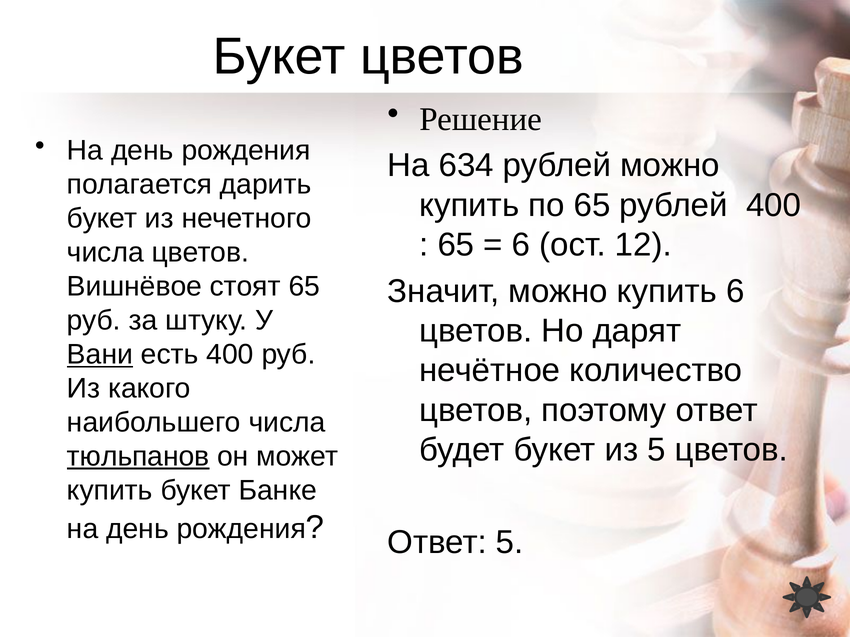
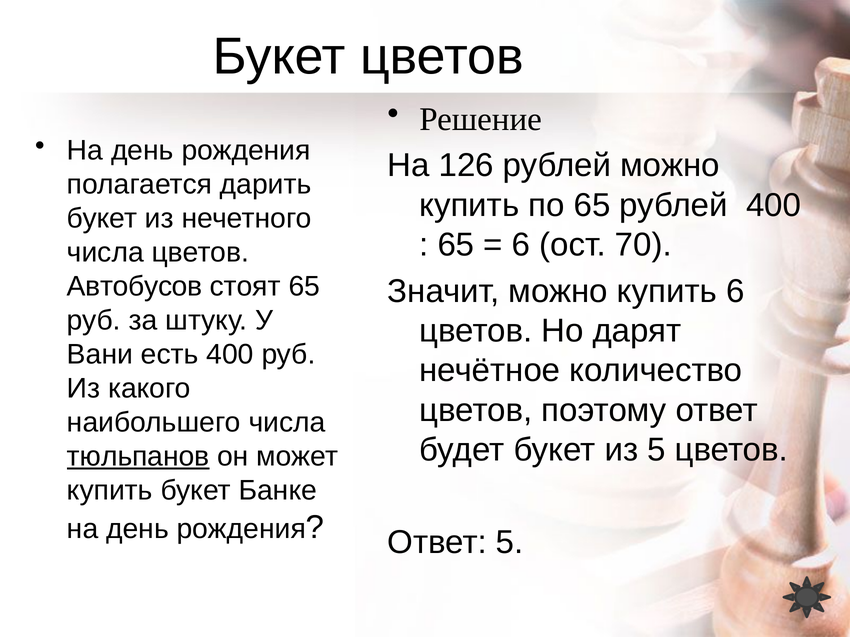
634: 634 -> 126
12: 12 -> 70
Вишнёвое: Вишнёвое -> Автобусов
Вани underline: present -> none
